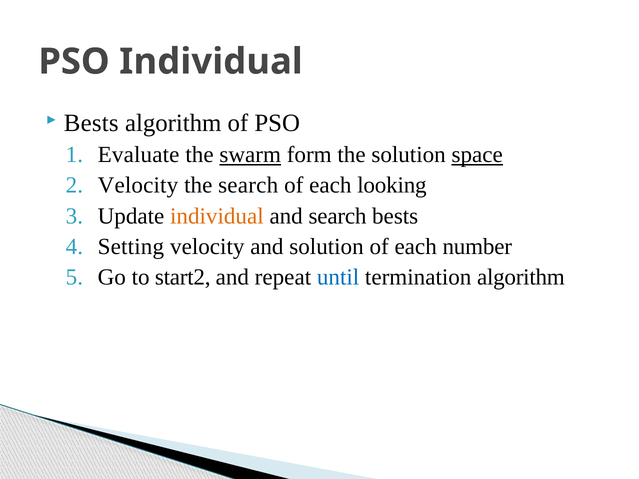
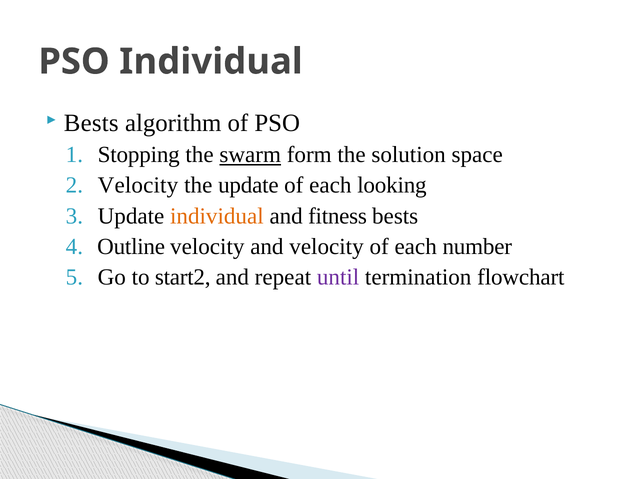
Evaluate: Evaluate -> Stopping
space underline: present -> none
the search: search -> update
and search: search -> fitness
Setting: Setting -> Outline
and solution: solution -> velocity
until colour: blue -> purple
termination algorithm: algorithm -> flowchart
